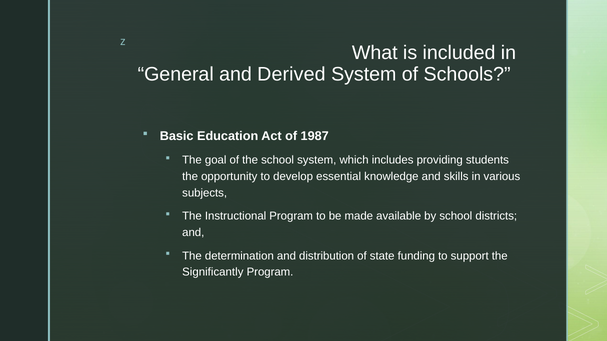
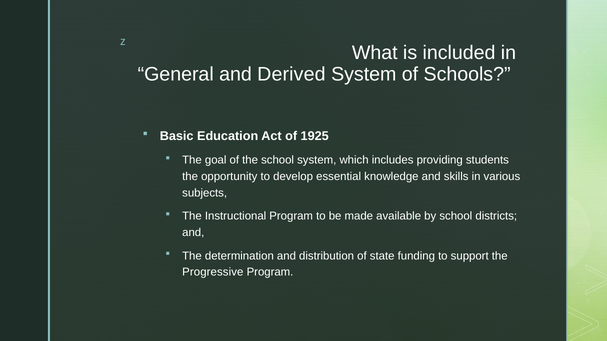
1987: 1987 -> 1925
Significantly: Significantly -> Progressive
